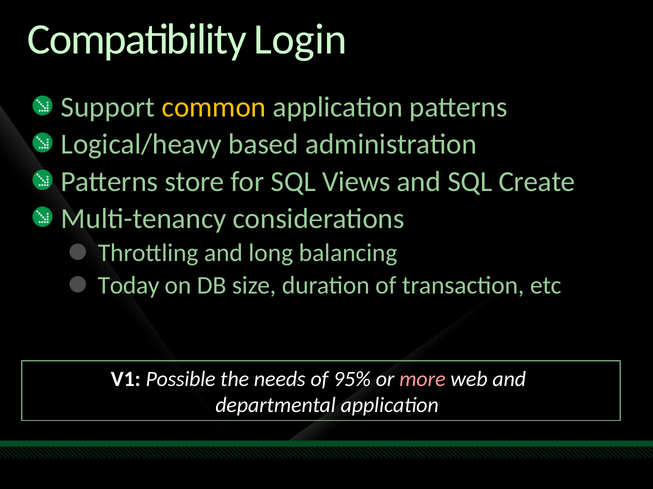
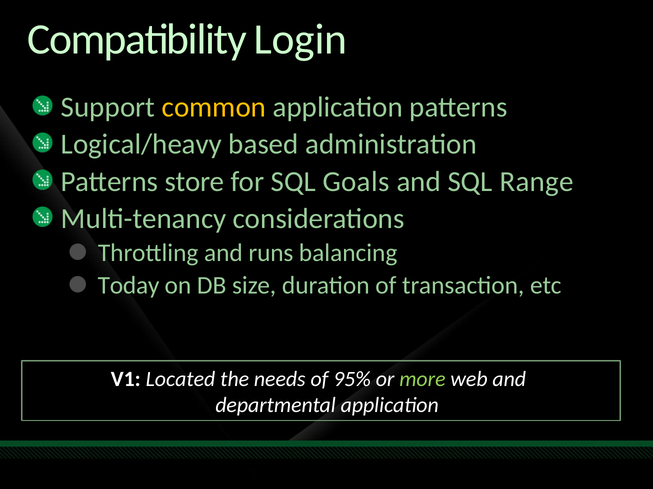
Views: Views -> Goals
Create: Create -> Range
long: long -> runs
Possible: Possible -> Located
more colour: pink -> light green
